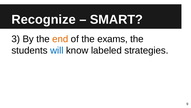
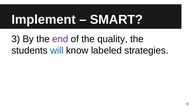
Recognize: Recognize -> Implement
end colour: orange -> purple
exams: exams -> quality
